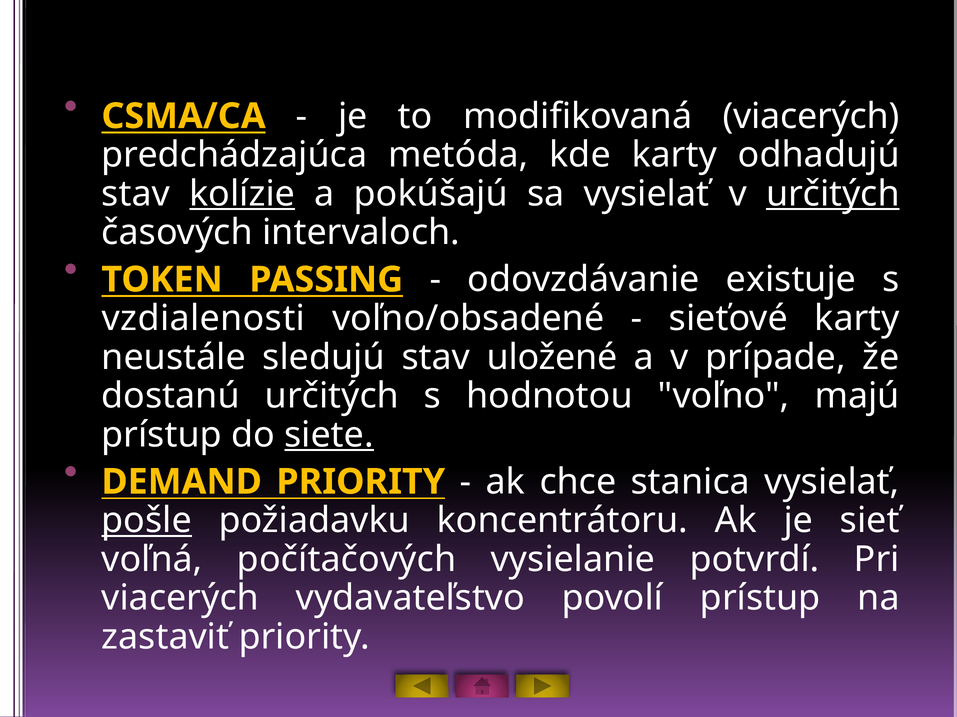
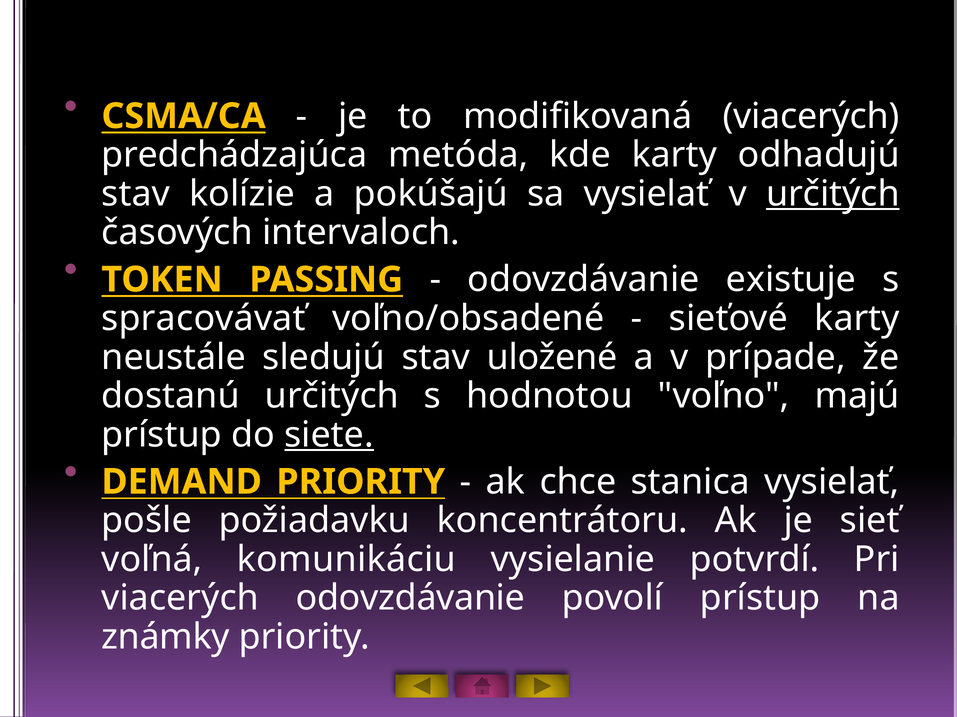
kolízie underline: present -> none
vzdialenosti: vzdialenosti -> spracovávať
pošle underline: present -> none
počítačových: počítačových -> komunikáciu
viacerých vydavateľstvo: vydavateľstvo -> odovzdávanie
zastaviť: zastaviť -> známky
